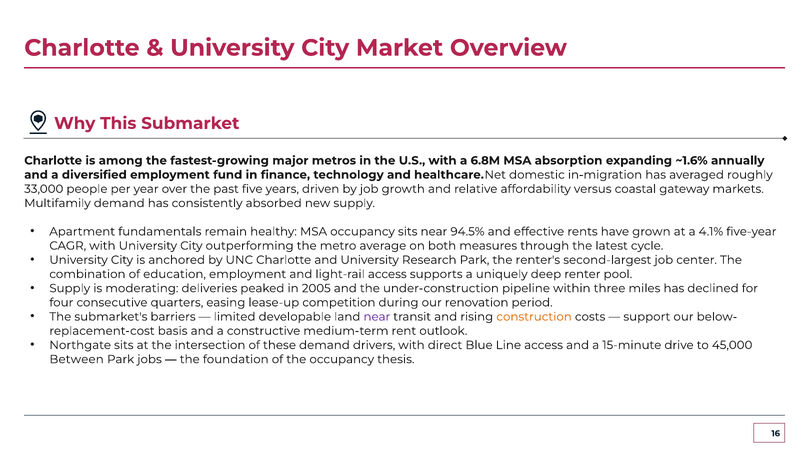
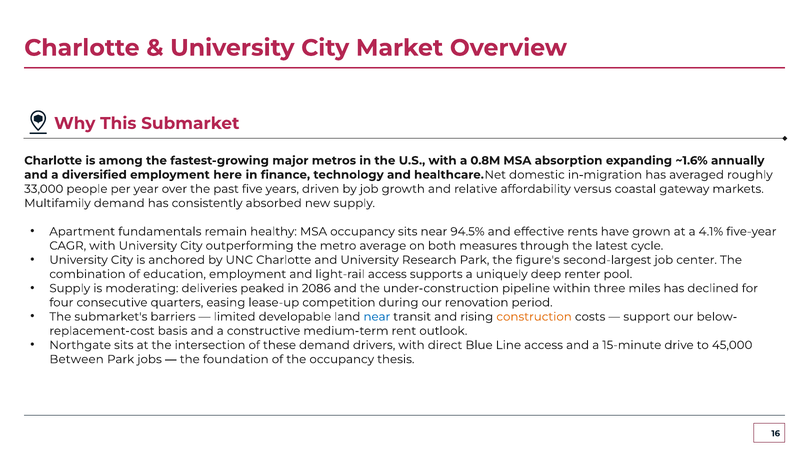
6.8M: 6.8M -> 0.8M
fund: fund -> here
renter's: renter's -> figure's
2005: 2005 -> 2086
near at (377, 317) colour: purple -> blue
